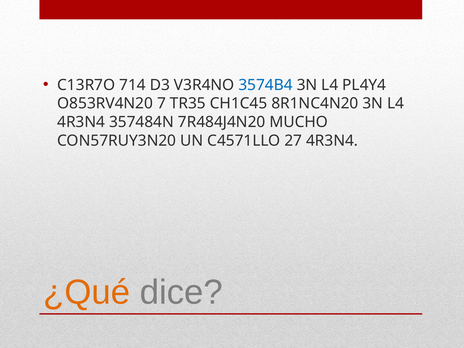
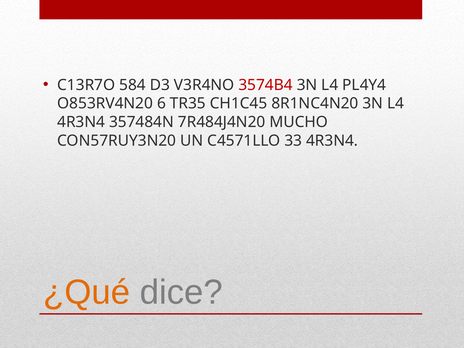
714: 714 -> 584
3574B4 colour: blue -> red
7: 7 -> 6
27: 27 -> 33
